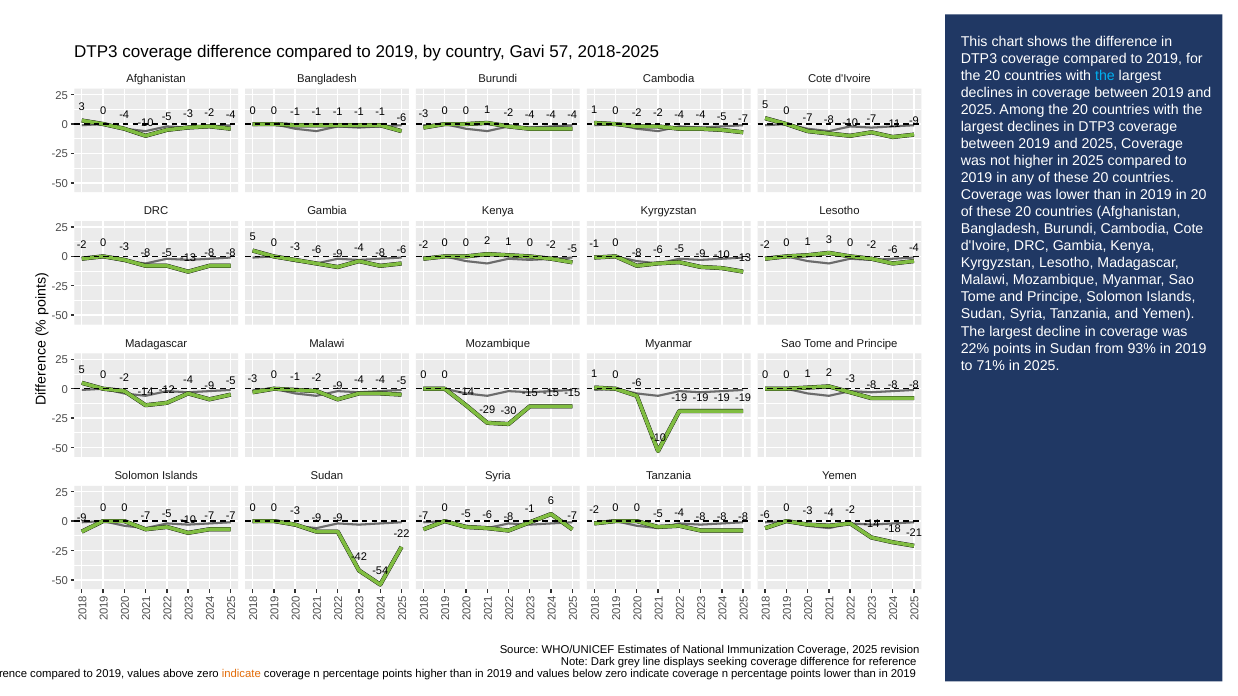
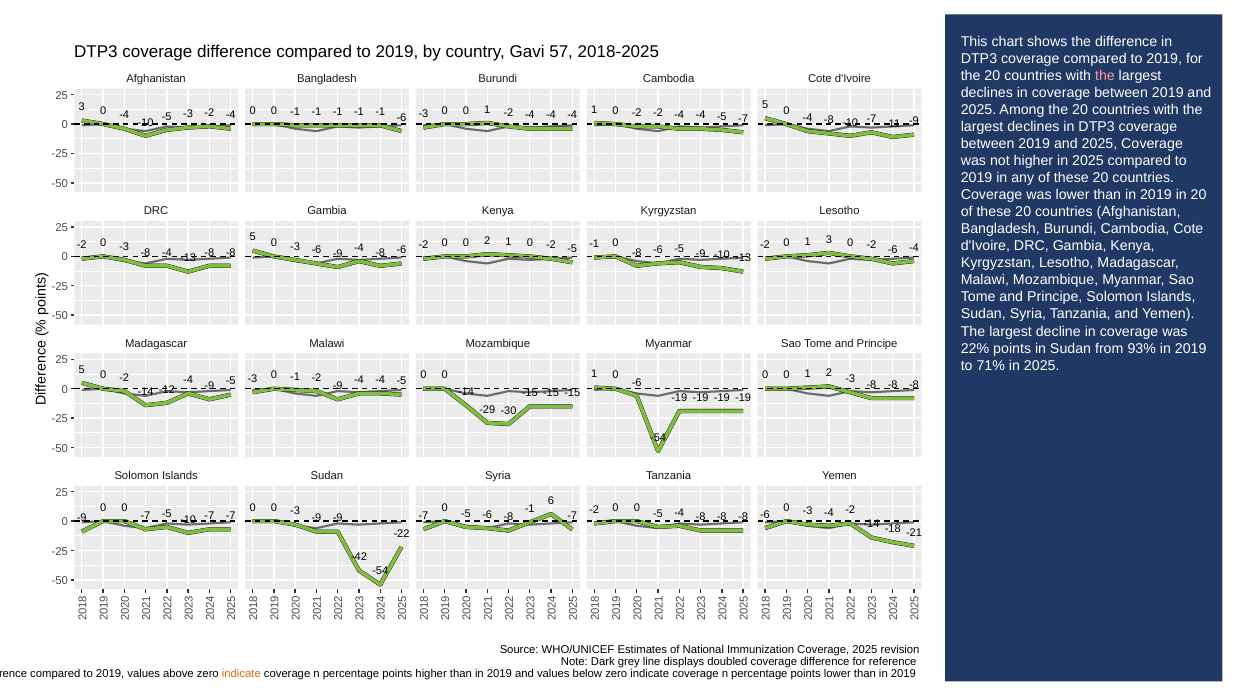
the at (1105, 76) colour: light blue -> pink
-7 at (808, 118): -7 -> -4
-8 -5: -5 -> -4
-10 at (658, 438): -10 -> -54
seeking: seeking -> doubled
